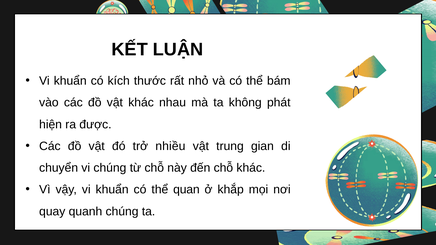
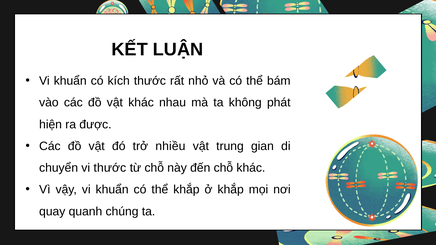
vi chúng: chúng -> thước
thể quan: quan -> khắp
